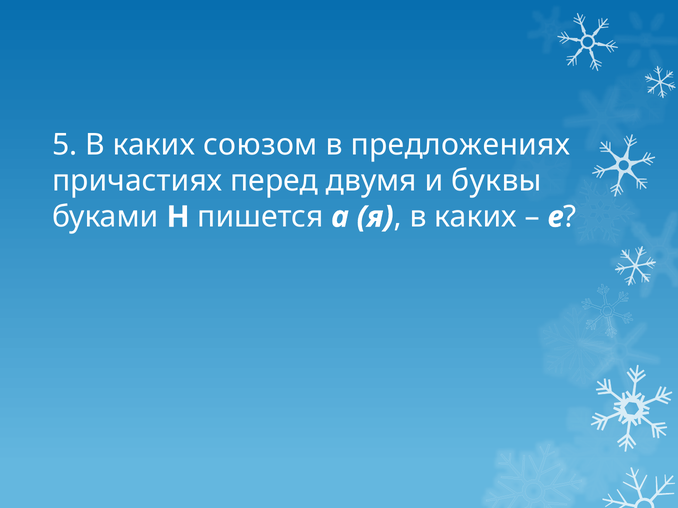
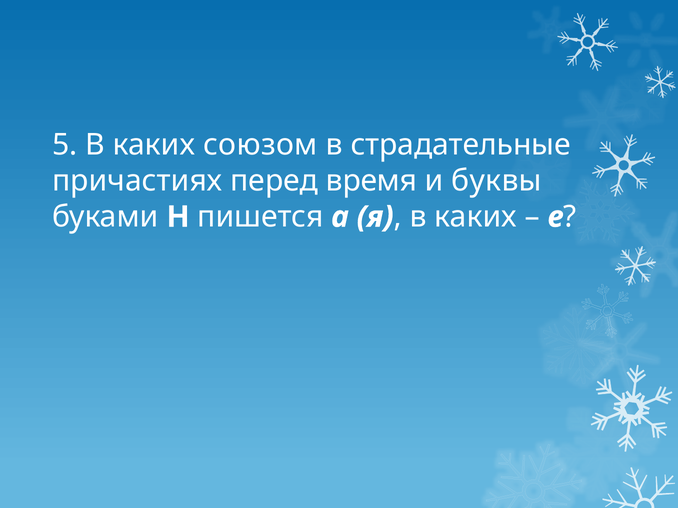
предложениях: предложениях -> страдательные
двумя: двумя -> время
